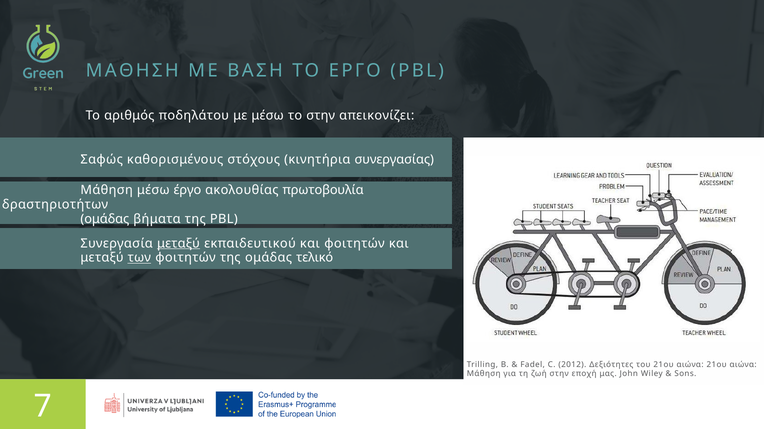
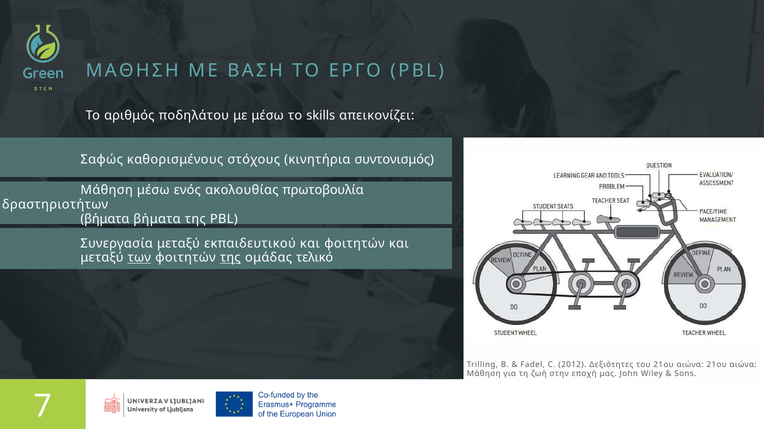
το στην: στην -> skills
συνεργασίας: συνεργασίας -> συντονισμός
έργο: έργο -> ενός
ομάδας at (105, 219): ομάδας -> βήματα
μεταξύ at (178, 244) underline: present -> none
της at (230, 258) underline: none -> present
